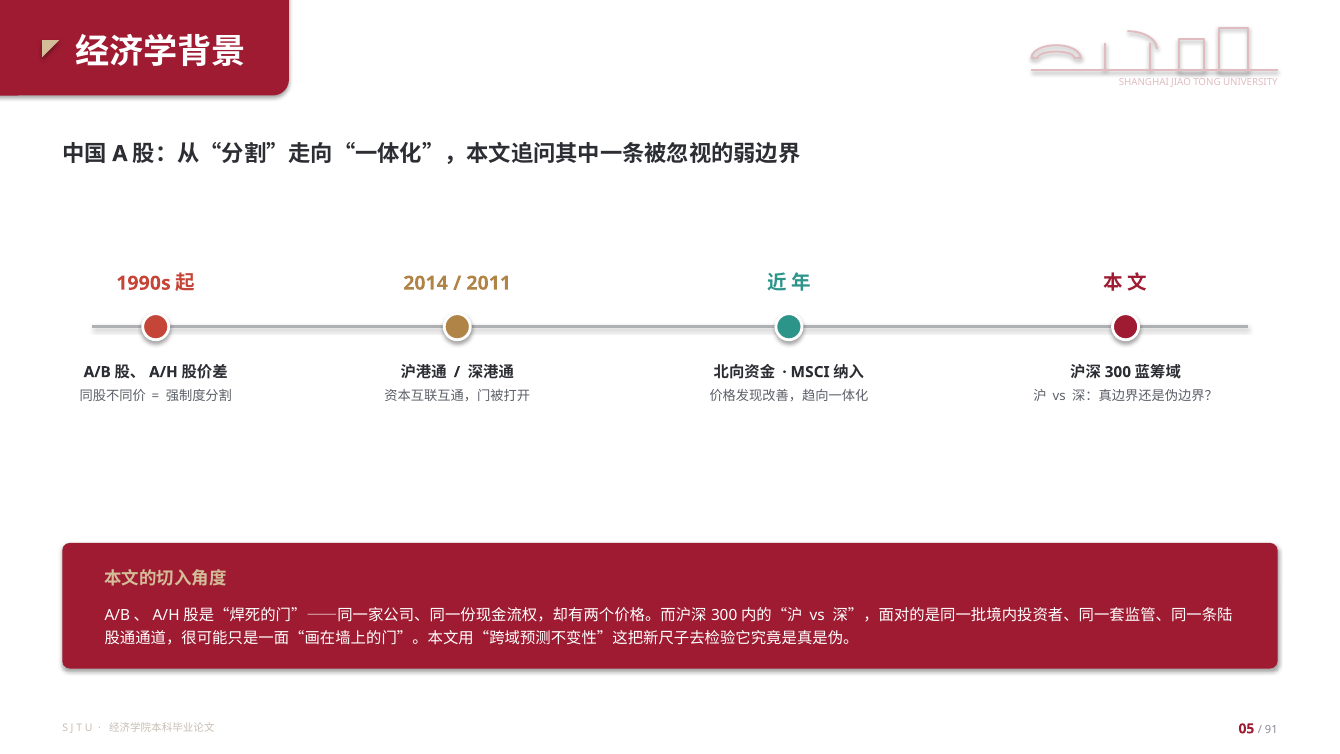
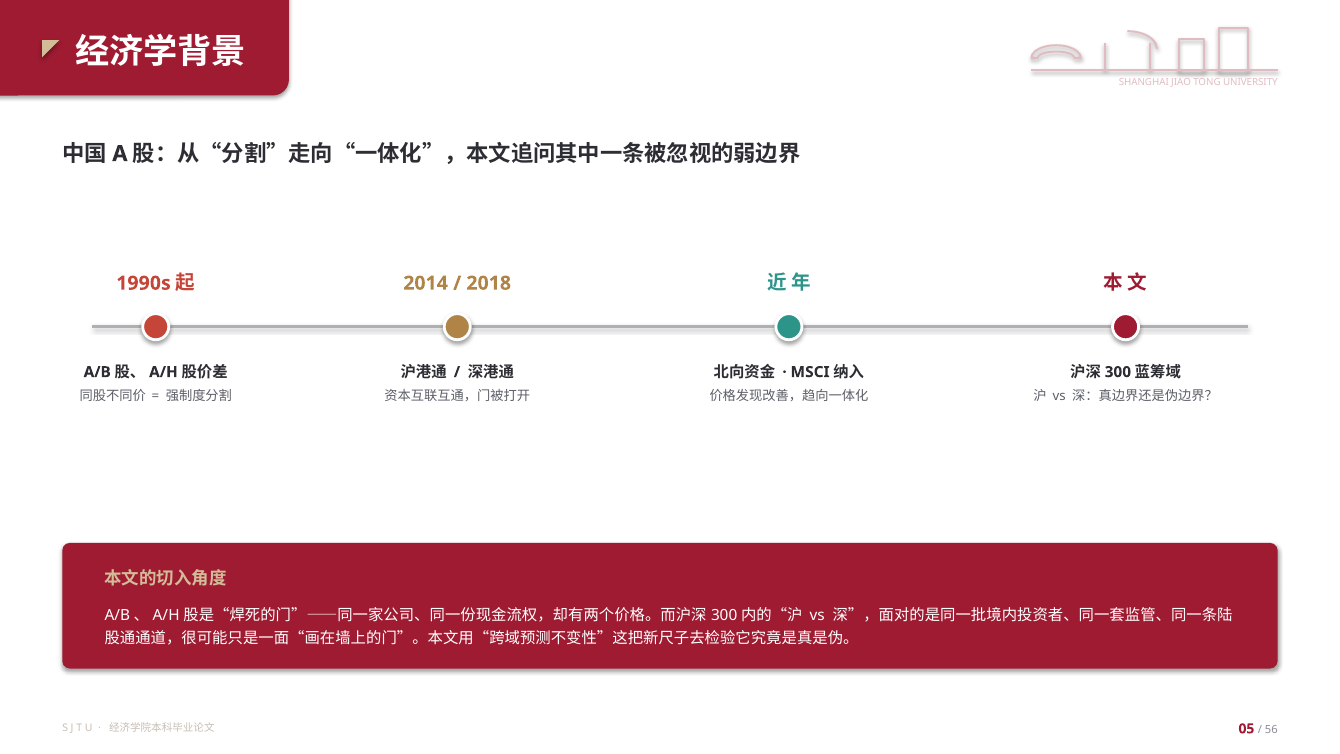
2011: 2011 -> 2018
91: 91 -> 56
